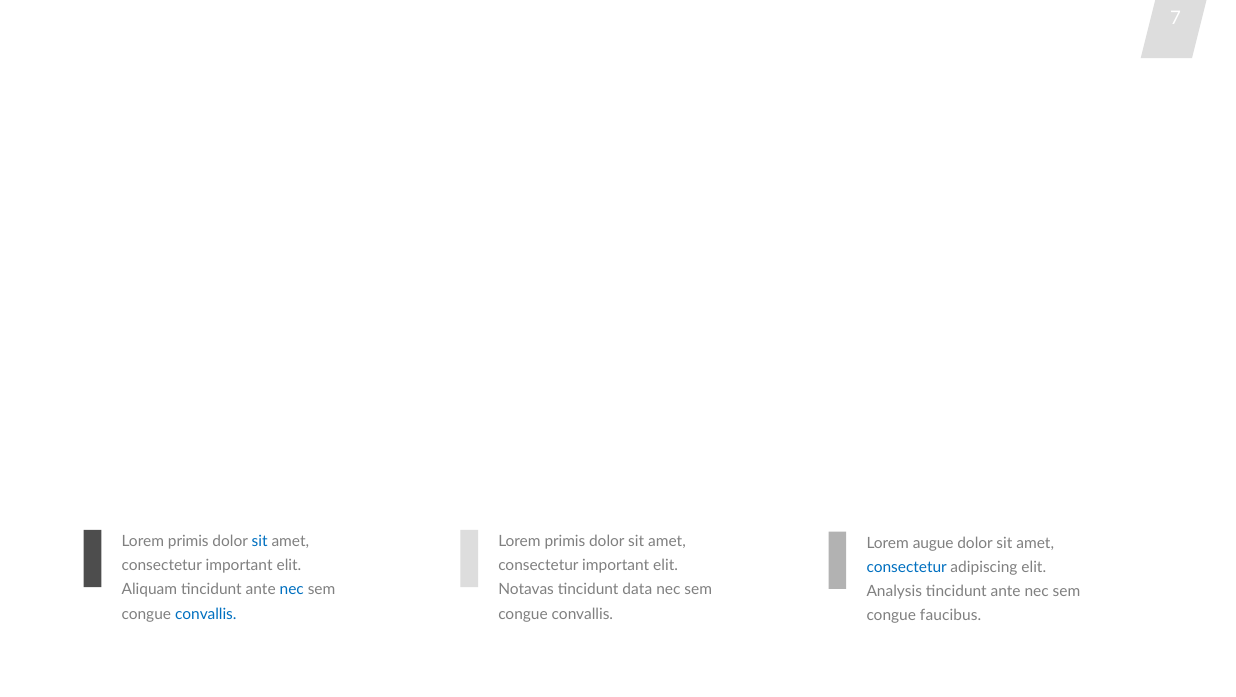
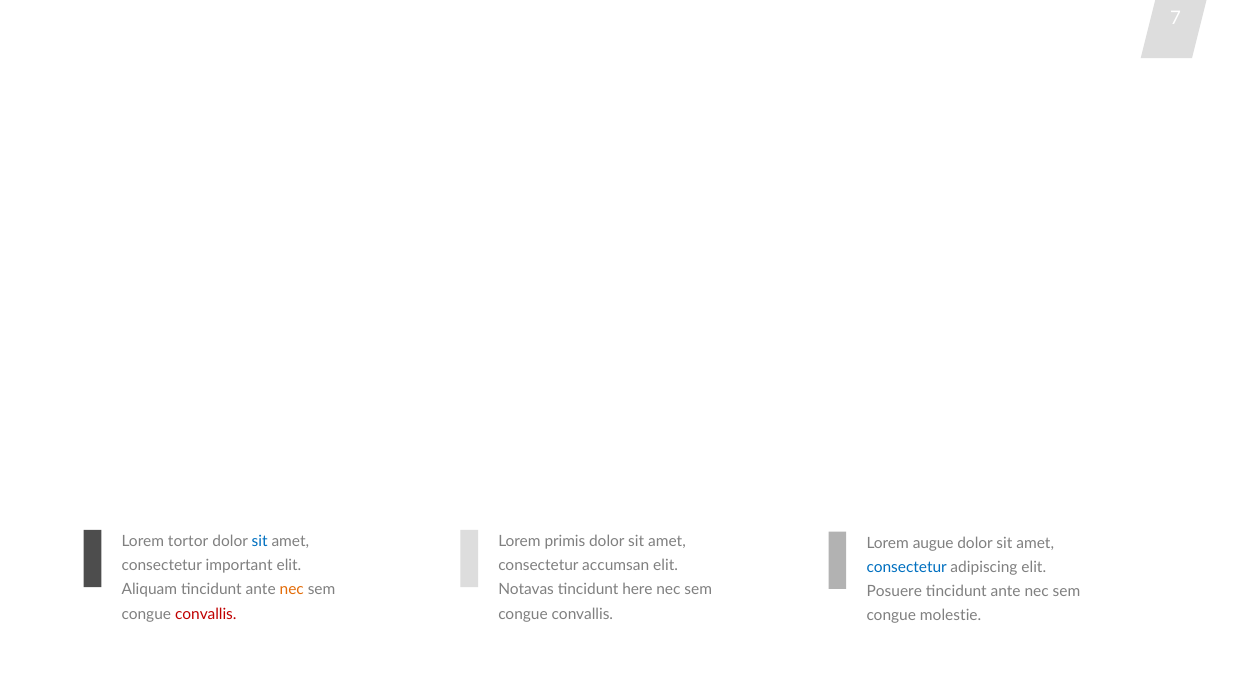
primis at (188, 542): primis -> tortor
important at (616, 566): important -> accumsan
nec at (292, 590) colour: blue -> orange
data: data -> here
Analysis: Analysis -> Posuere
convallis at (206, 614) colour: blue -> red
faucibus: faucibus -> molestie
